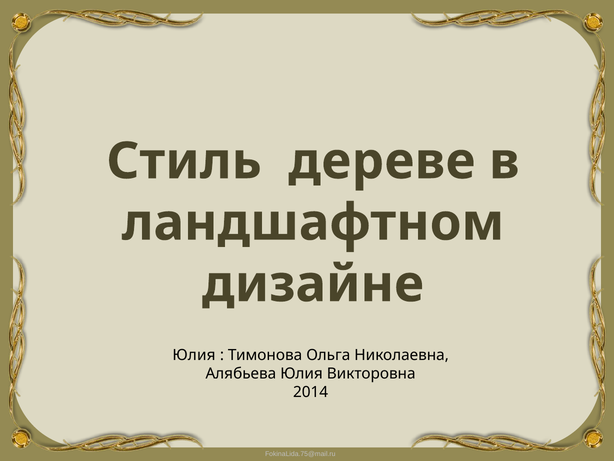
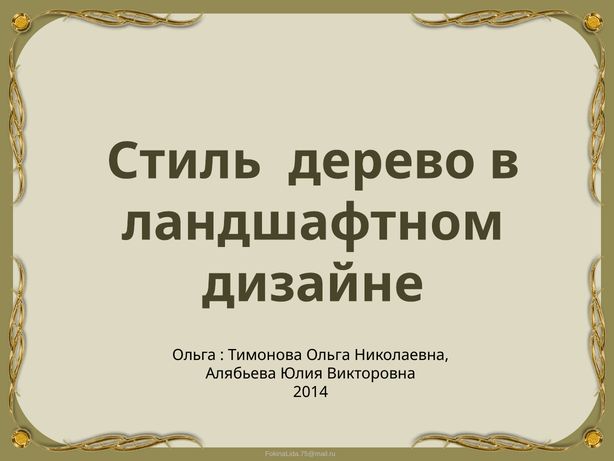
дереве: дереве -> дерево
Юлия at (194, 355): Юлия -> Ольга
